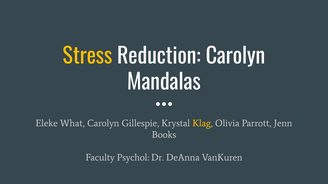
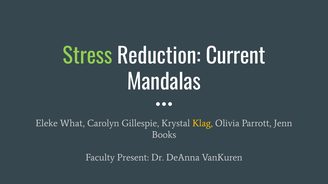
Stress colour: yellow -> light green
Reduction Carolyn: Carolyn -> Current
Psychol: Psychol -> Present
